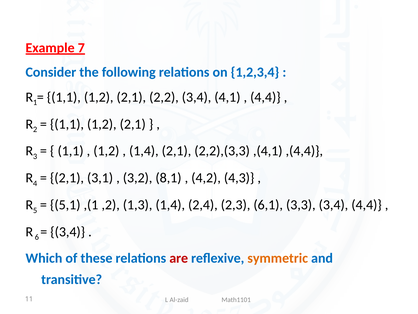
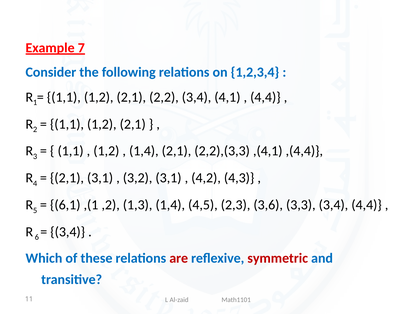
3,2 8,1: 8,1 -> 3,1
5,1: 5,1 -> 6,1
2,4: 2,4 -> 4,5
6,1: 6,1 -> 3,6
symmetric colour: orange -> red
